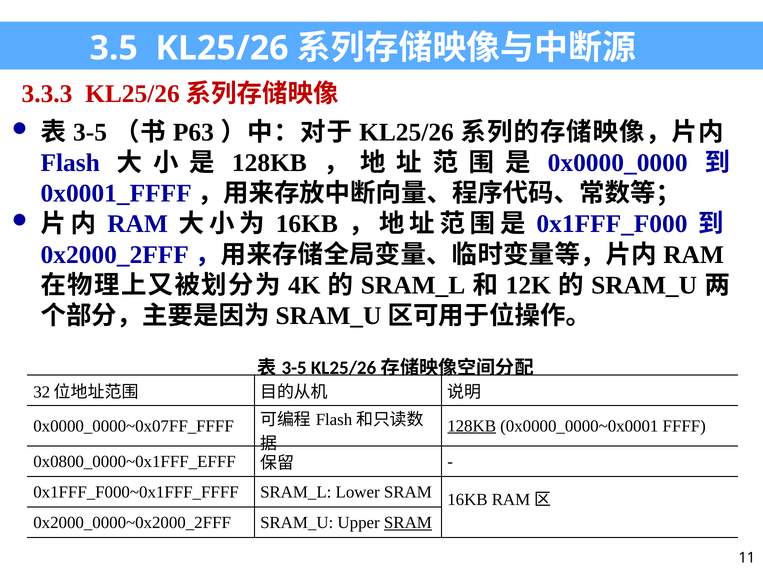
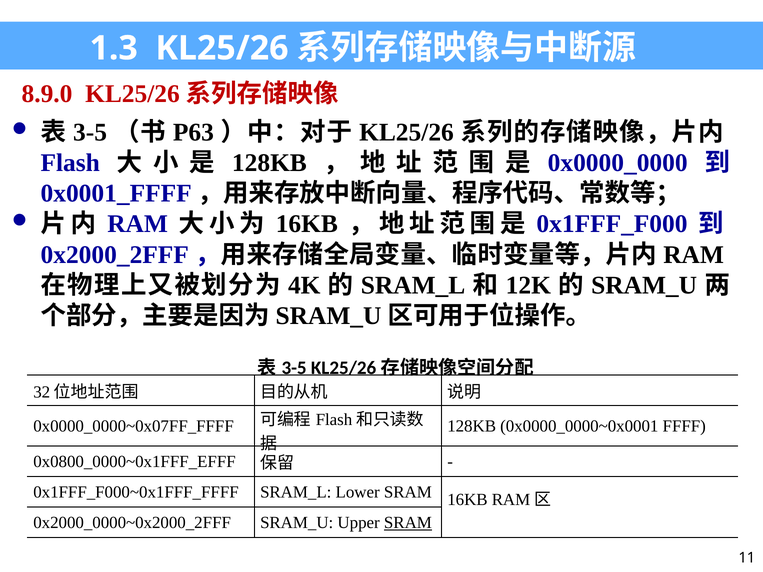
3.5: 3.5 -> 1.3
3.3.3: 3.3.3 -> 8.9.0
128KB at (472, 426) underline: present -> none
